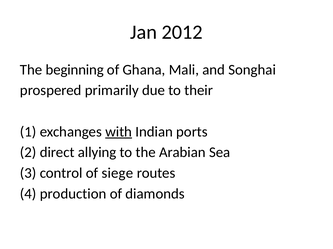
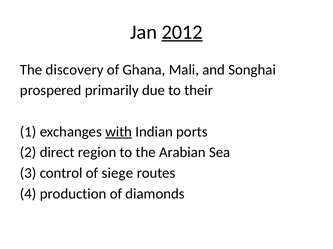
2012 underline: none -> present
beginning: beginning -> discovery
allying: allying -> region
